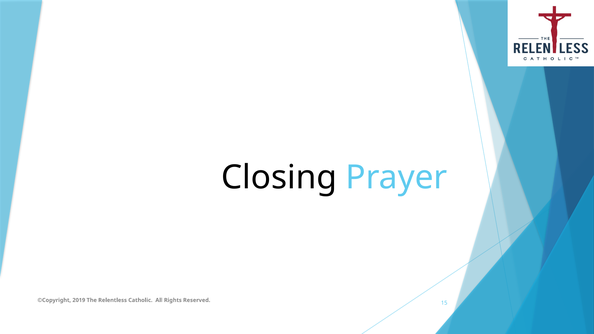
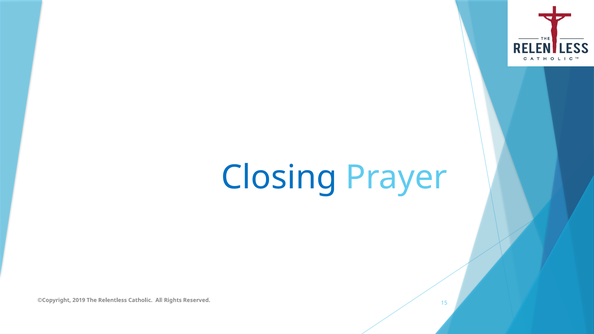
Closing colour: black -> blue
